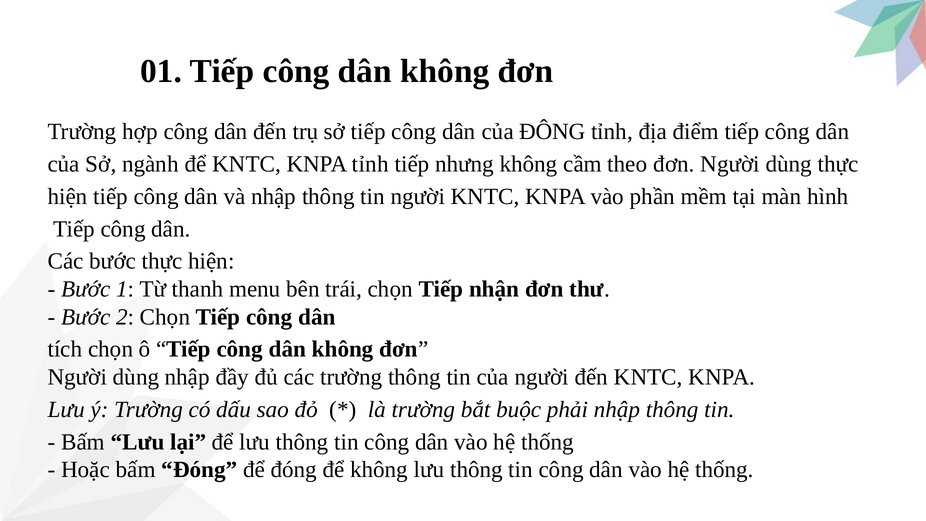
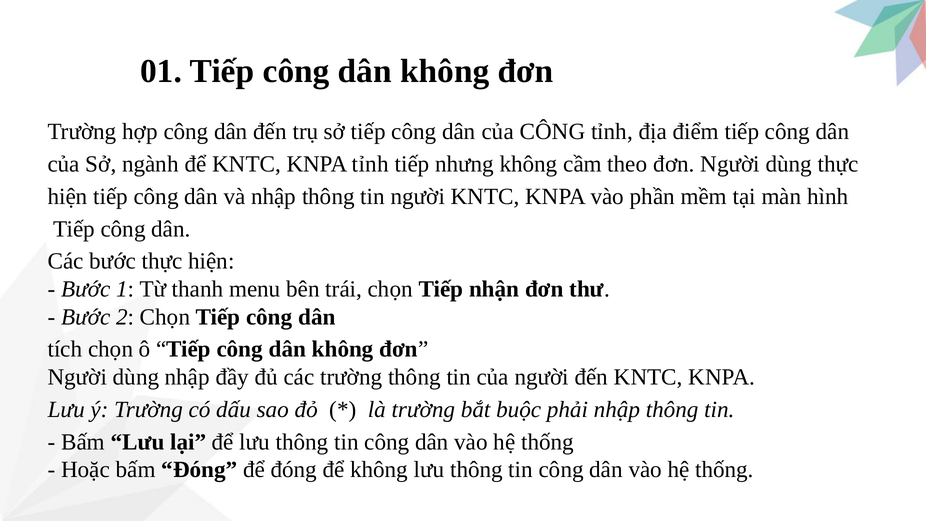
của ĐÔNG: ĐÔNG -> CÔNG
